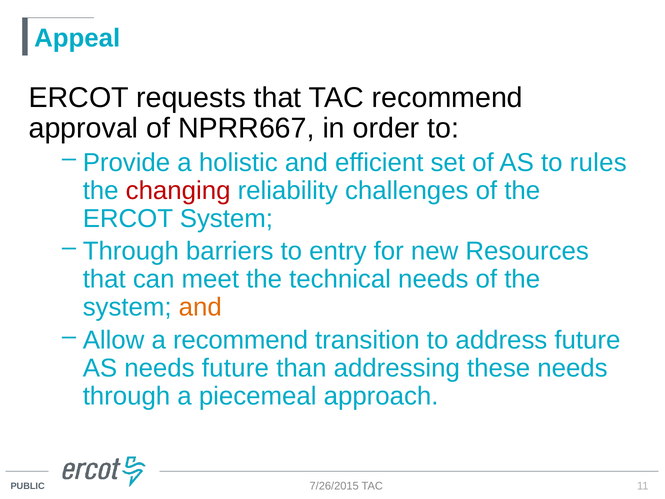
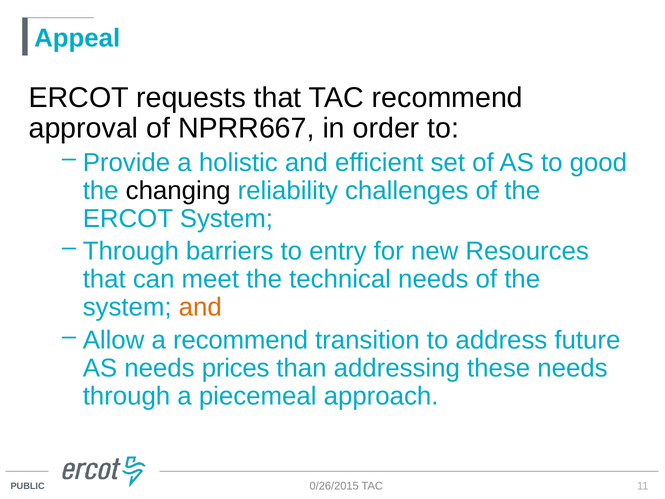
rules: rules -> good
changing colour: red -> black
needs future: future -> prices
7/26/2015: 7/26/2015 -> 0/26/2015
